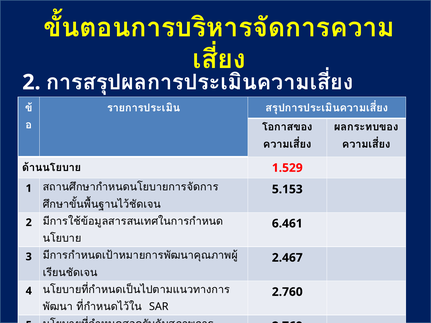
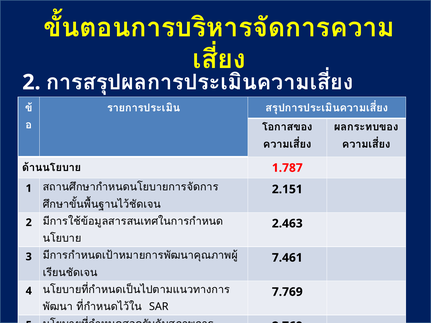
1.529: 1.529 -> 1.787
5.153: 5.153 -> 2.151
6.461: 6.461 -> 2.463
2.467: 2.467 -> 7.461
2.760: 2.760 -> 7.769
